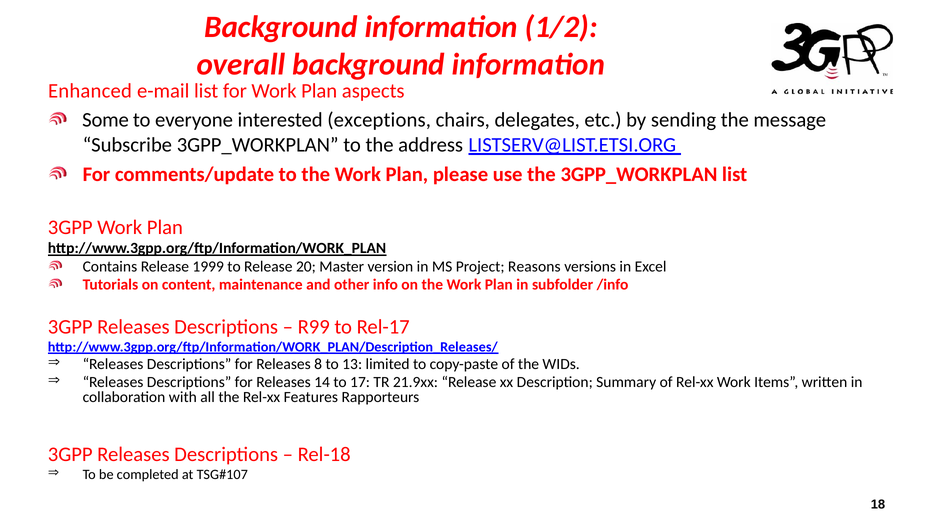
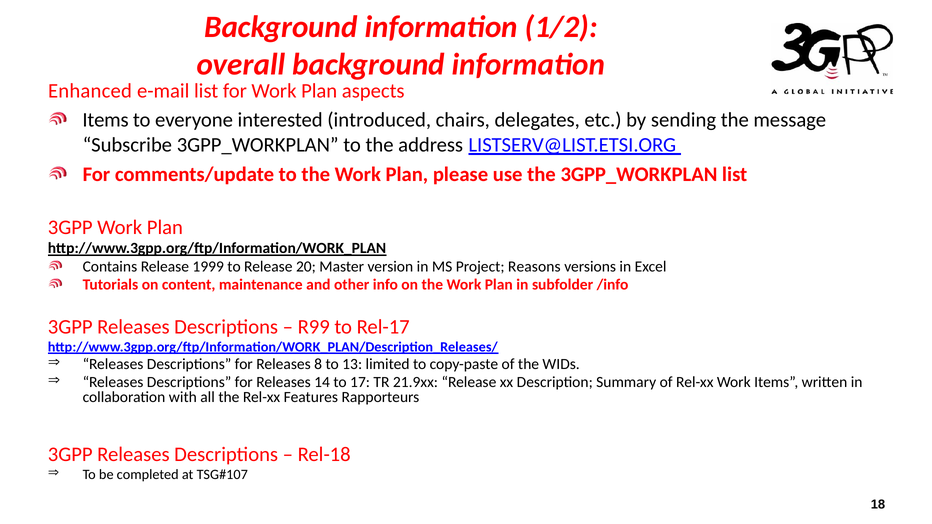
Some at (106, 120): Some -> Items
exceptions: exceptions -> introduced
